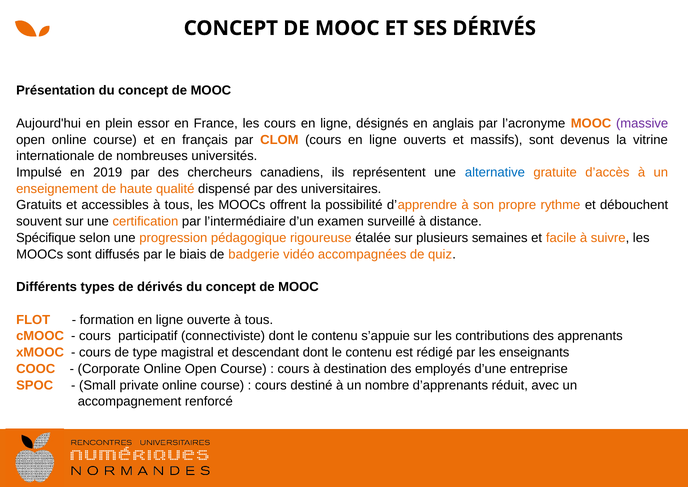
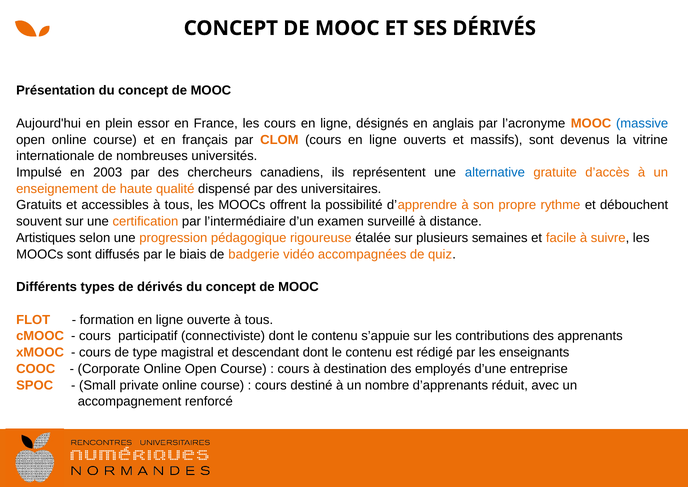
massive colour: purple -> blue
2019: 2019 -> 2003
Spécifique: Spécifique -> Artistiques
